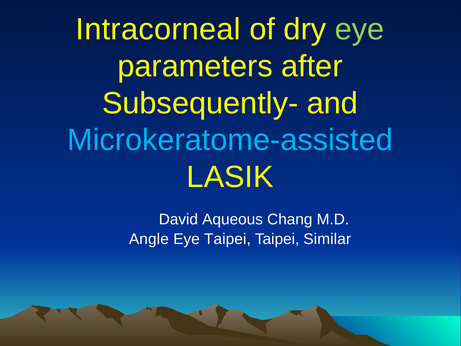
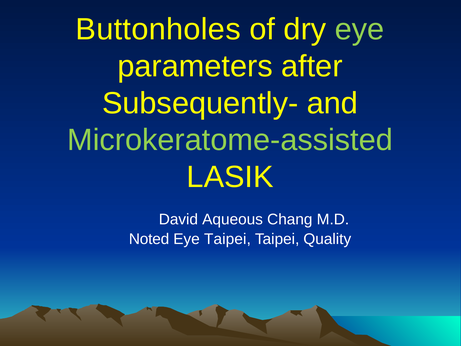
Intracorneal: Intracorneal -> Buttonholes
Microkeratome-assisted colour: light blue -> light green
Angle: Angle -> Noted
Similar: Similar -> Quality
